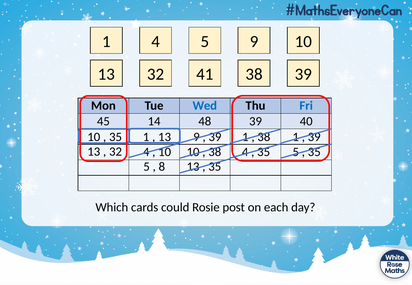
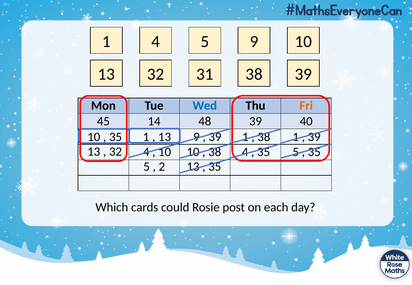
41: 41 -> 31
Fri colour: blue -> orange
8: 8 -> 2
